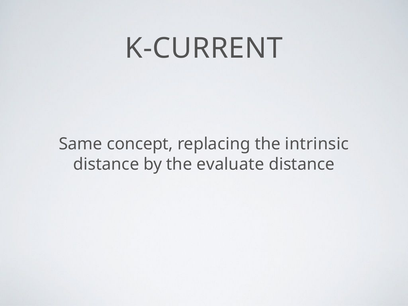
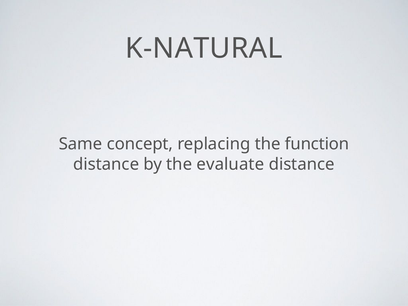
K-CURRENT: K-CURRENT -> K-NATURAL
intrinsic: intrinsic -> function
